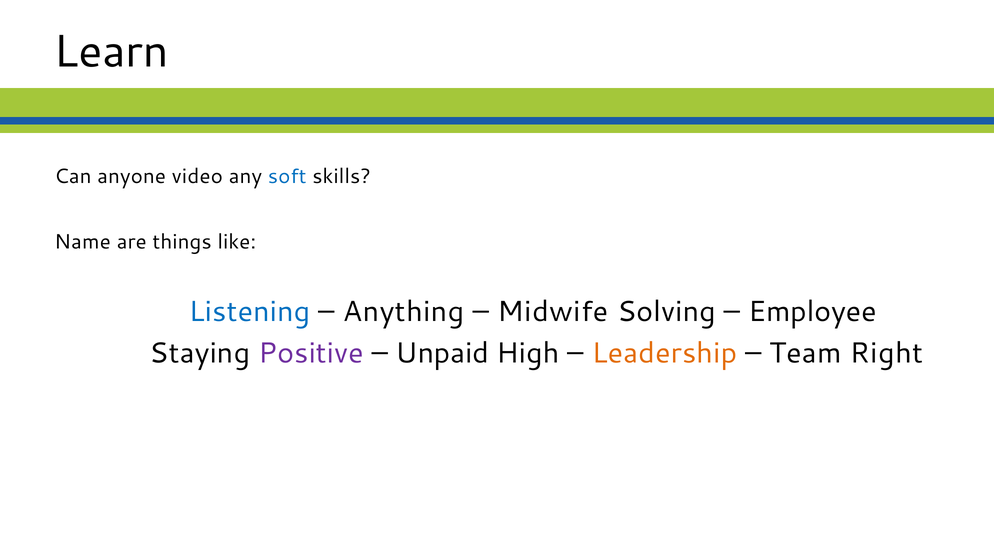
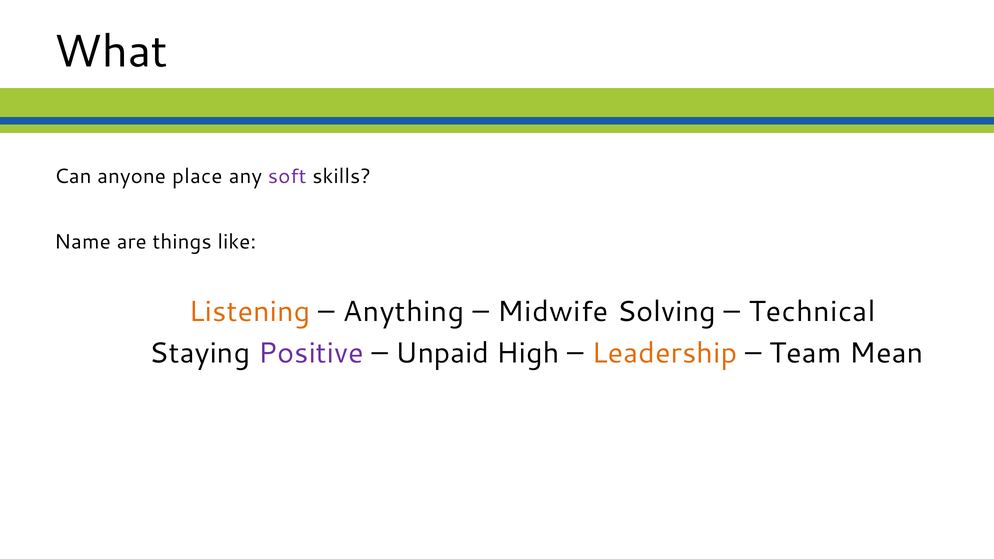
Learn: Learn -> What
video: video -> place
soft colour: blue -> purple
Listening colour: blue -> orange
Employee: Employee -> Technical
Right: Right -> Mean
